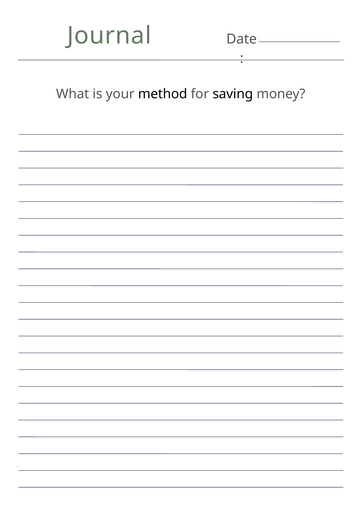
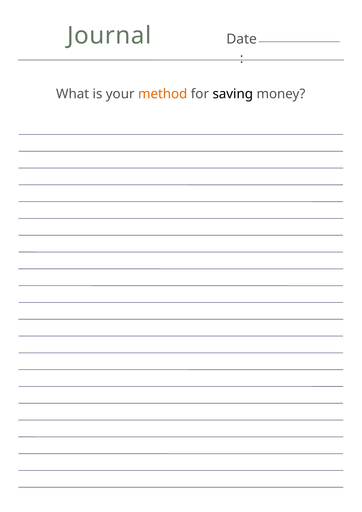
method colour: black -> orange
